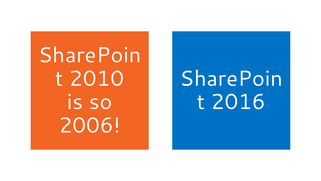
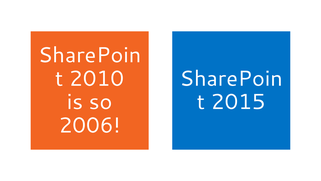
2016: 2016 -> 2015
